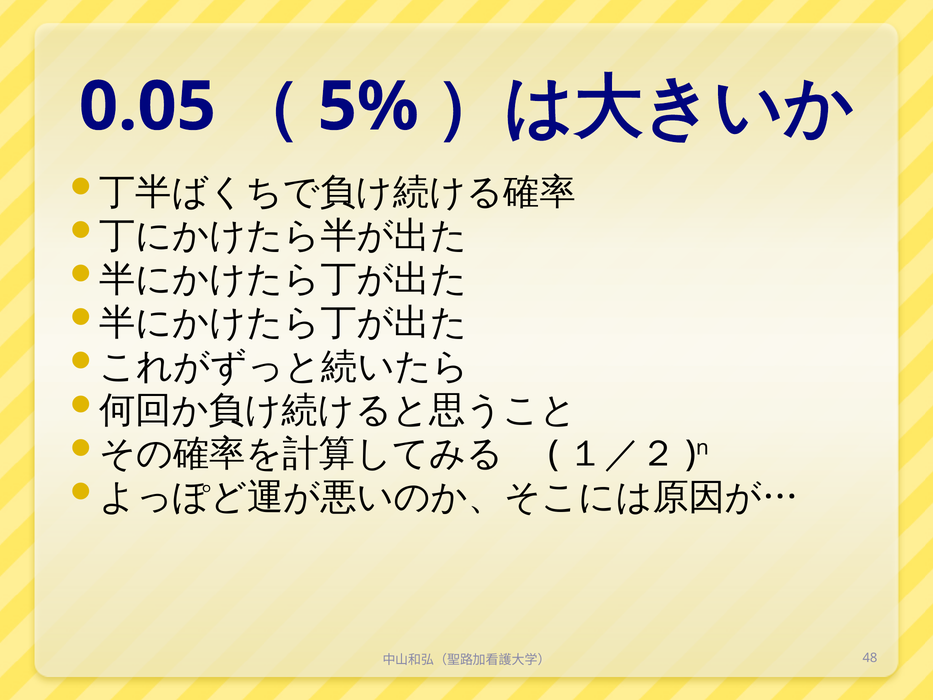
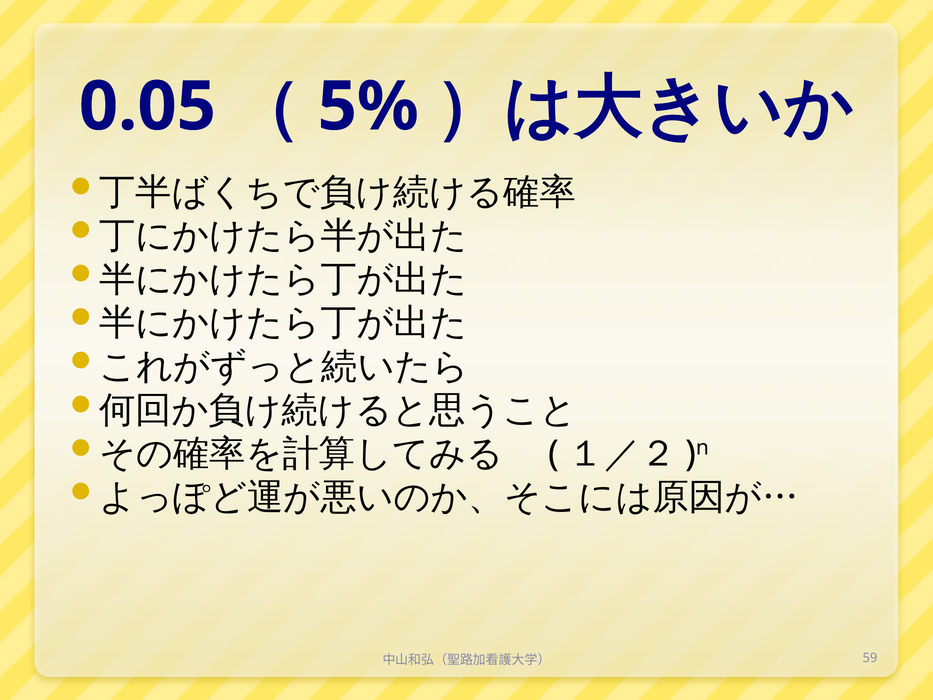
48: 48 -> 59
